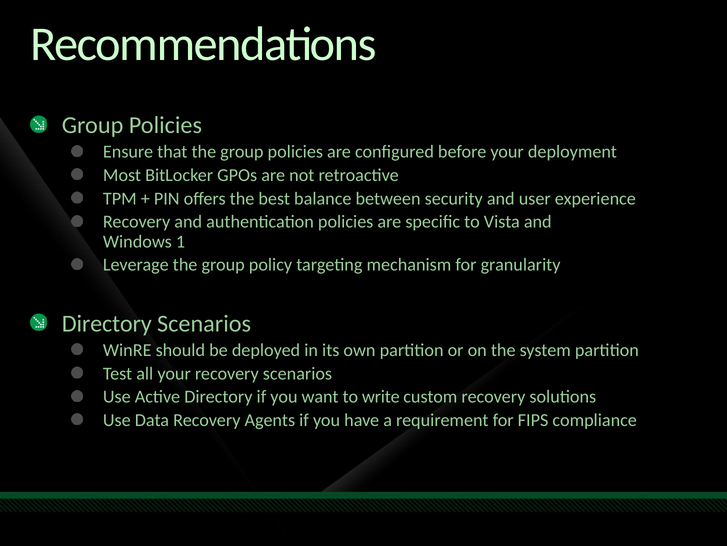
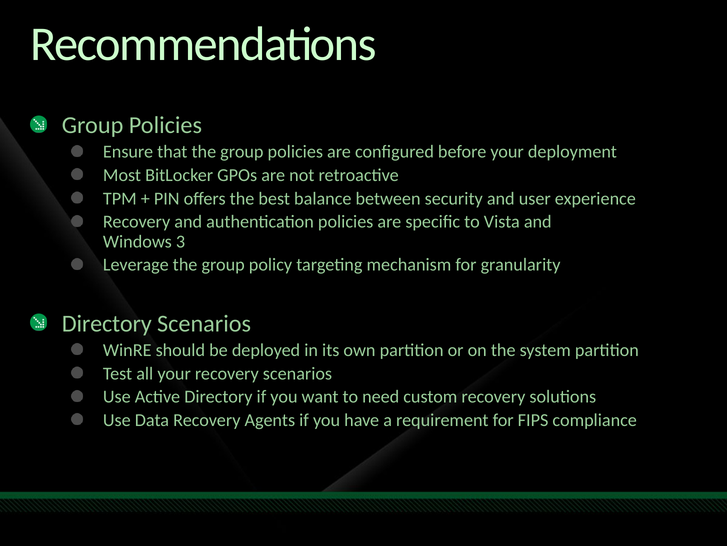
1: 1 -> 3
write: write -> need
